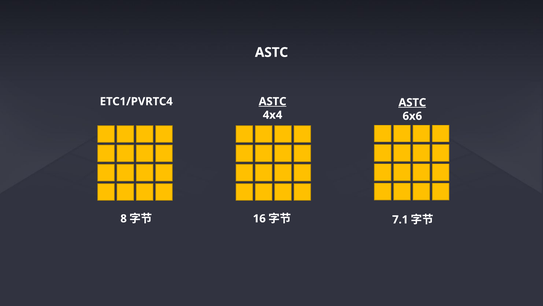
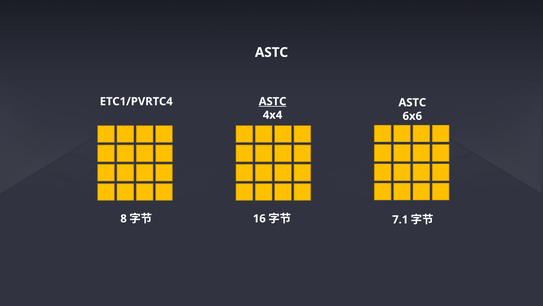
ASTC at (412, 102) underline: present -> none
